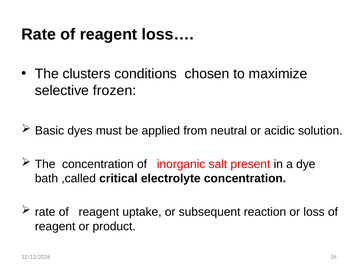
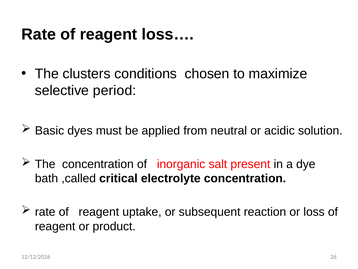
frozen: frozen -> period
